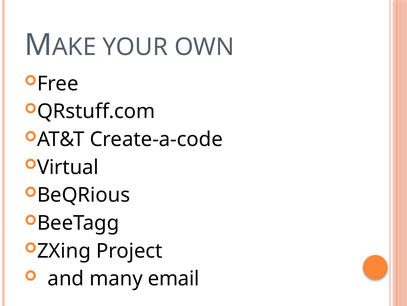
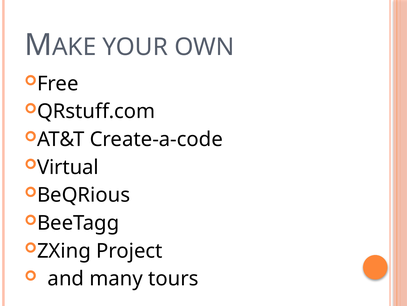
email: email -> tours
